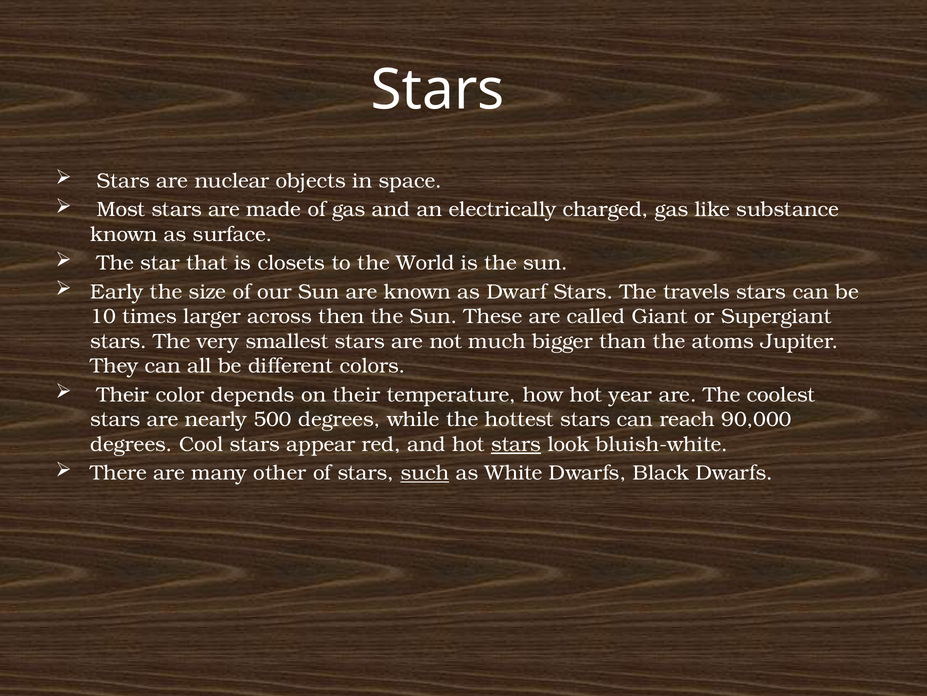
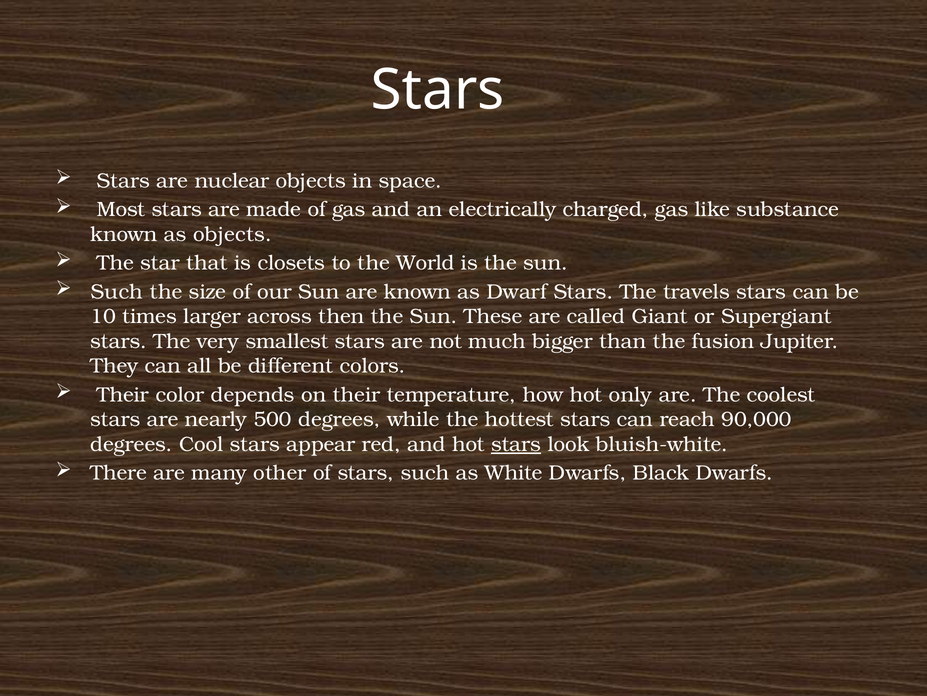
as surface: surface -> objects
Early at (117, 292): Early -> Such
atoms: atoms -> fusion
year: year -> only
such at (425, 473) underline: present -> none
